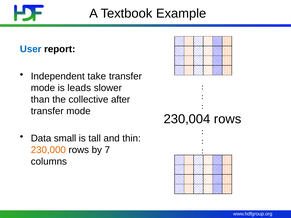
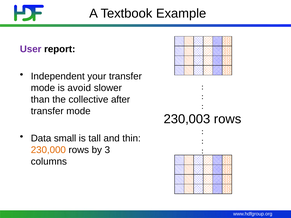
User colour: blue -> purple
take: take -> your
leads: leads -> avoid
230,004: 230,004 -> 230,003
7: 7 -> 3
